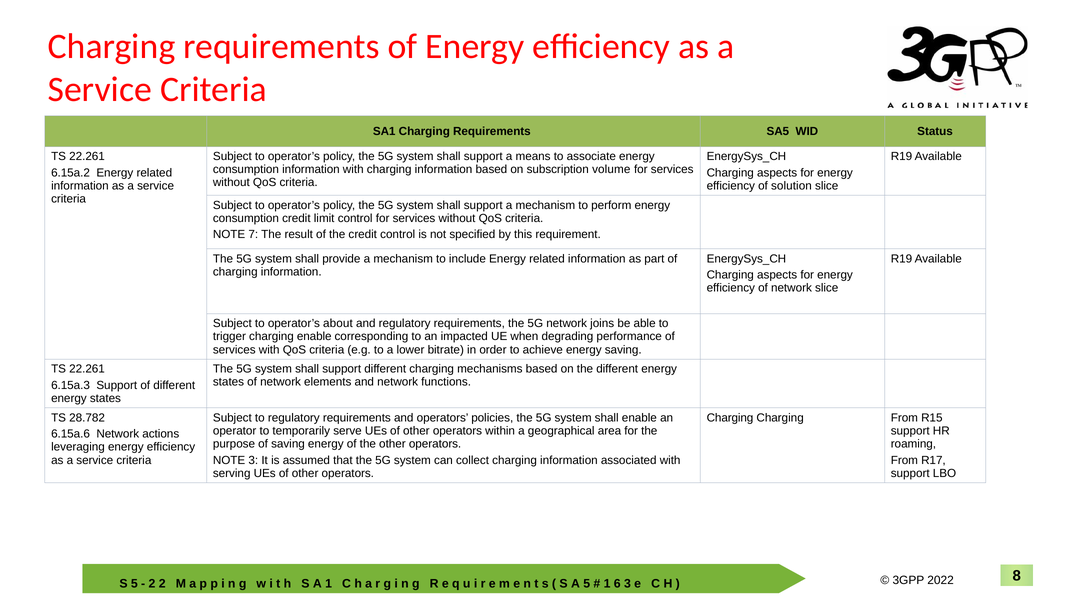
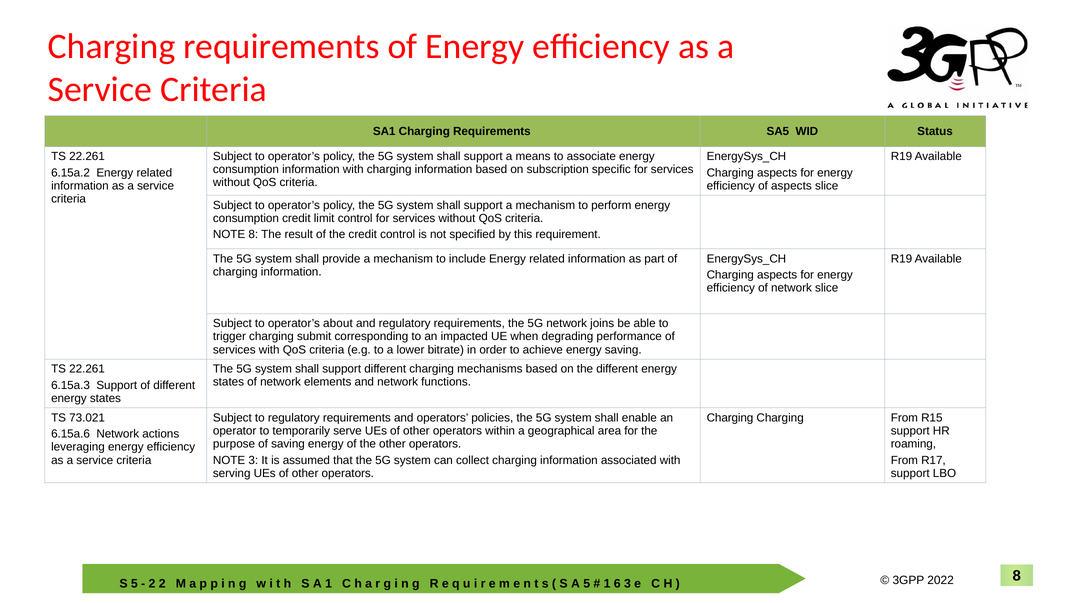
volume: volume -> specific
of solution: solution -> aspects
NOTE 7: 7 -> 8
charging enable: enable -> submit
28.782: 28.782 -> 73.021
